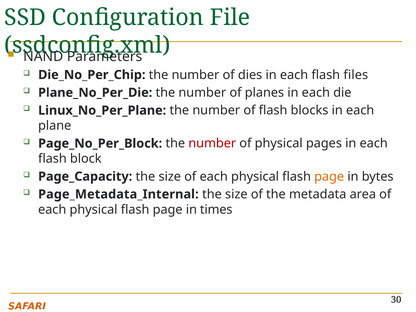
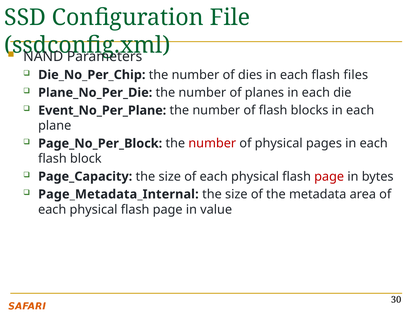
Linux_No_Per_Plane: Linux_No_Per_Plane -> Event_No_Per_Plane
page at (329, 176) colour: orange -> red
times: times -> value
